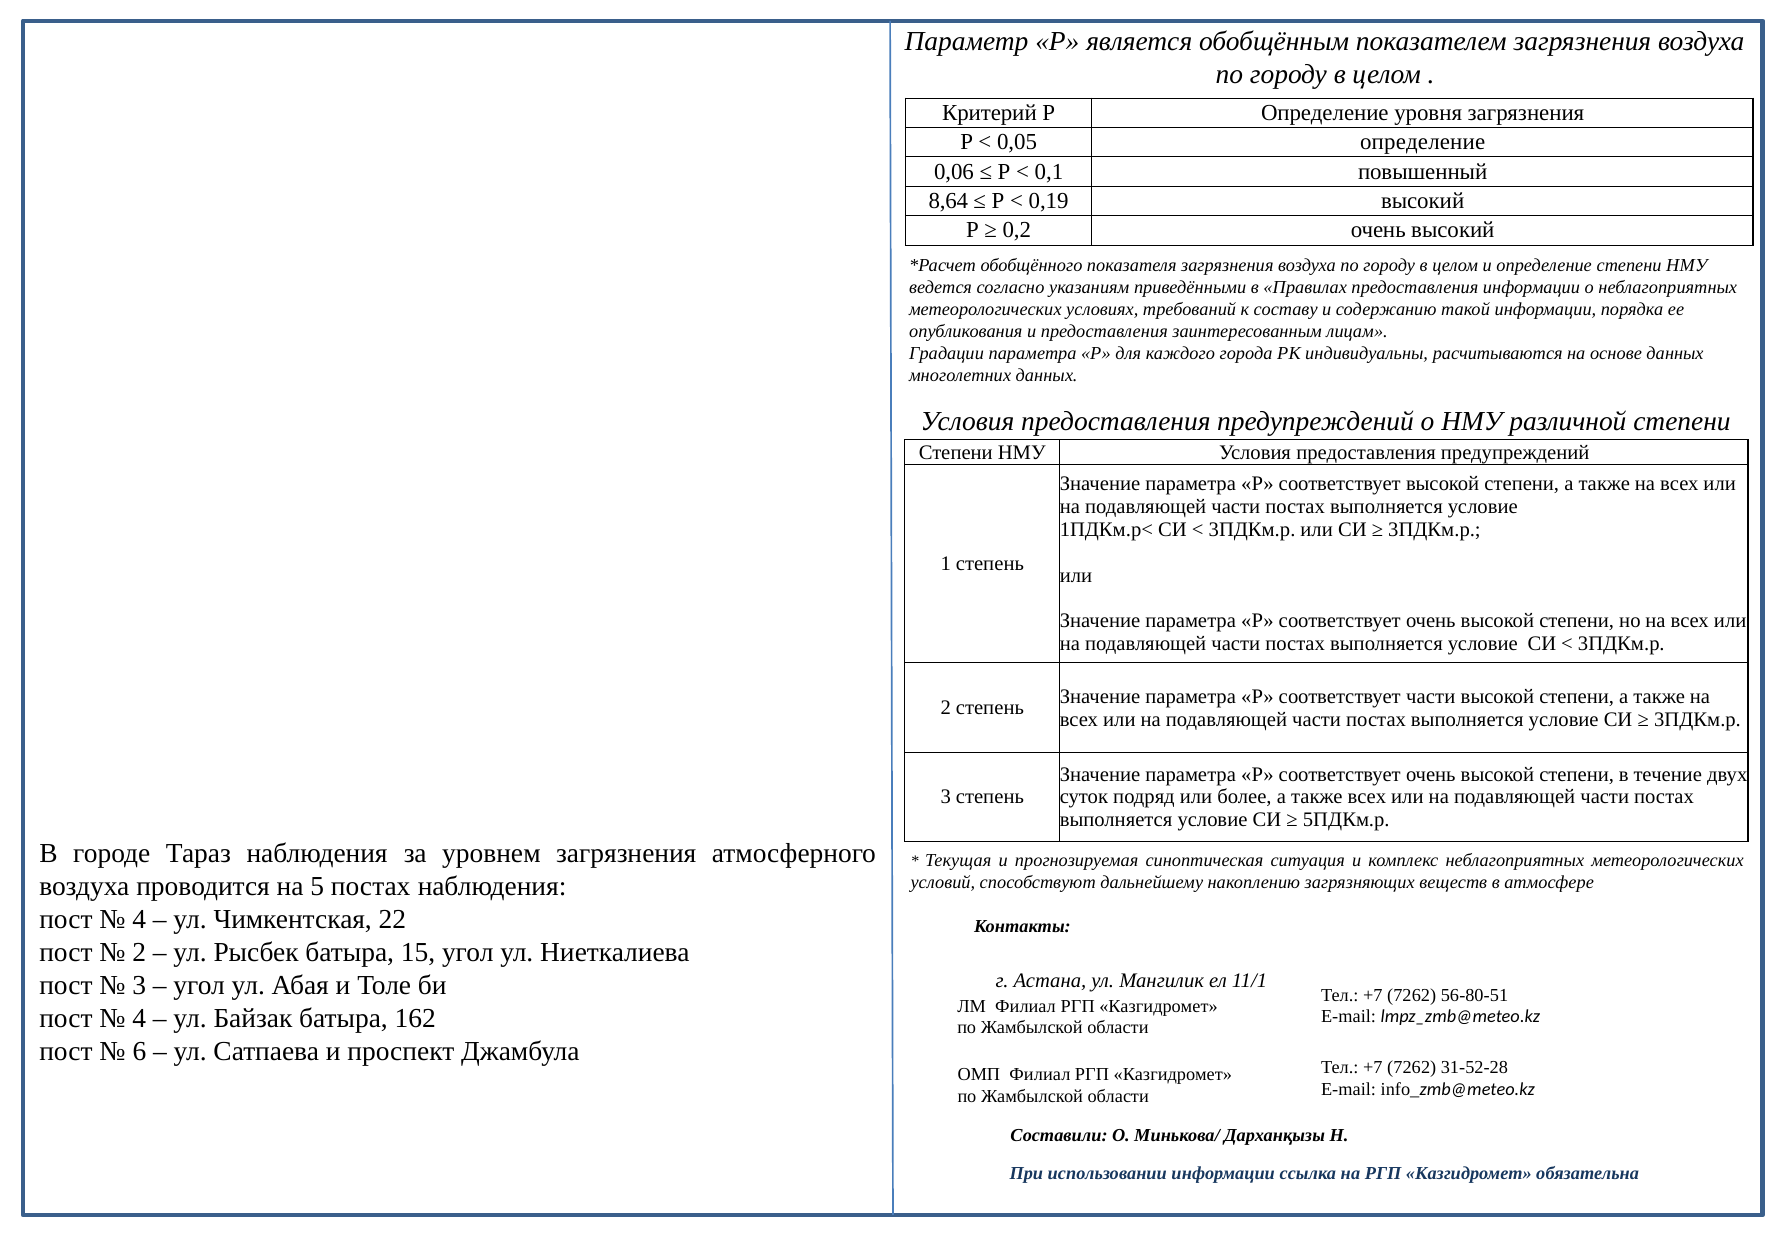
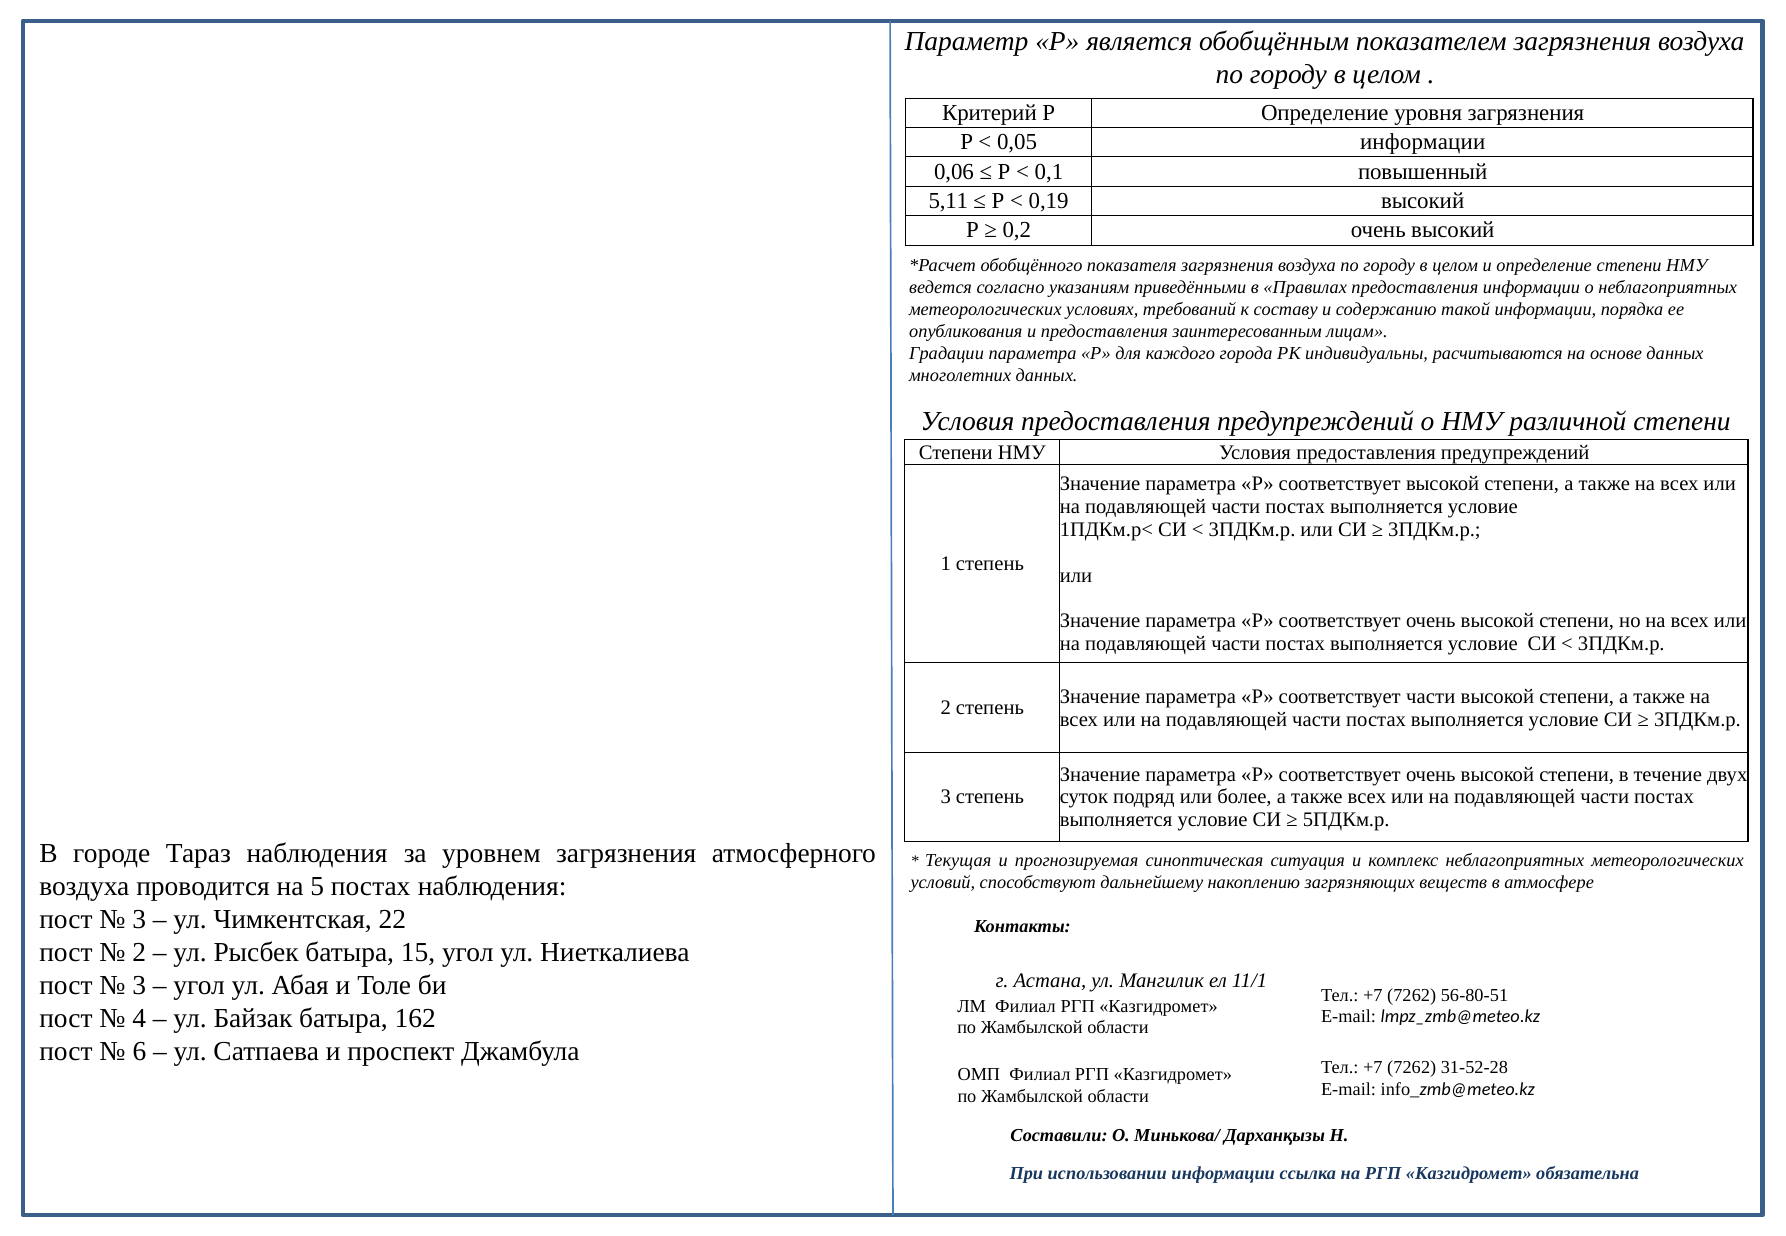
0,05 определение: определение -> информации
8,64: 8,64 -> 5,11
4 at (139, 919): 4 -> 3
